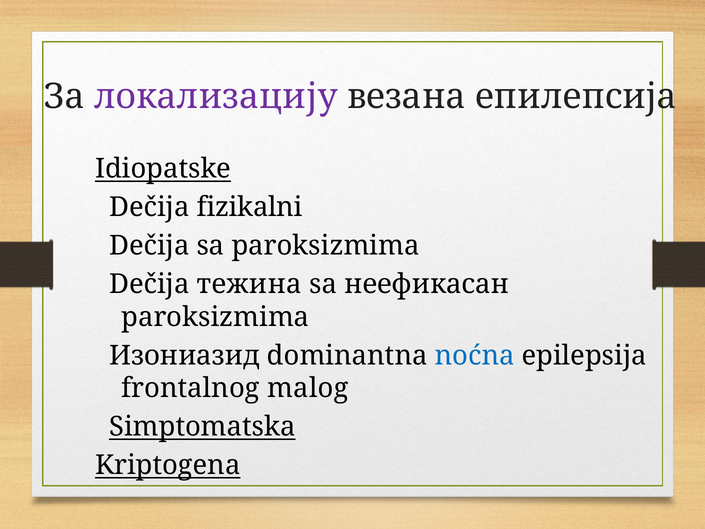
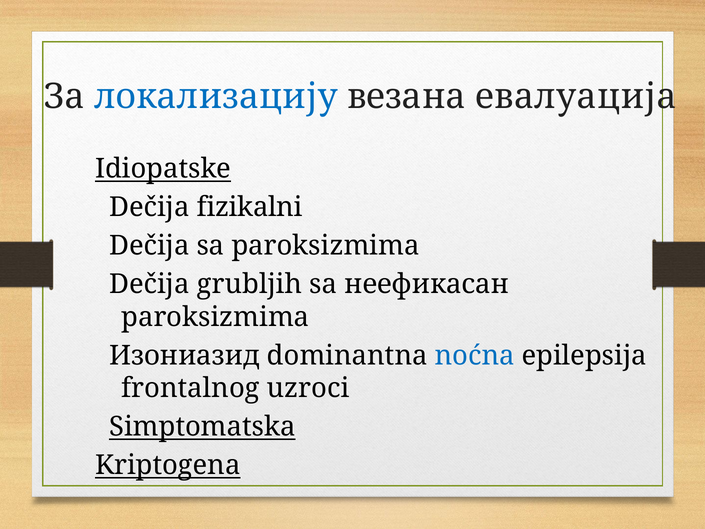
локализацију colour: purple -> blue
епилепсиjа: епилепсиjа -> евалуација
тежина: тежина -> grubljih
malog: malog -> uzroci
